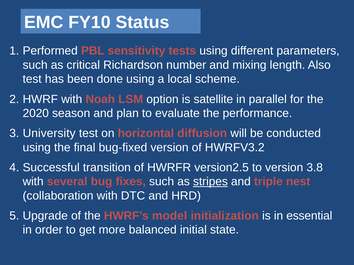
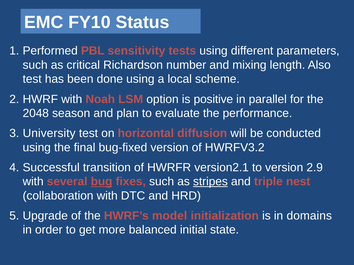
satellite: satellite -> positive
2020: 2020 -> 2048
version2.5: version2.5 -> version2.1
3.8: 3.8 -> 2.9
bug underline: none -> present
essential: essential -> domains
